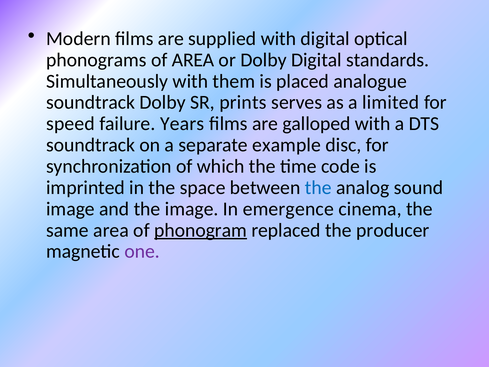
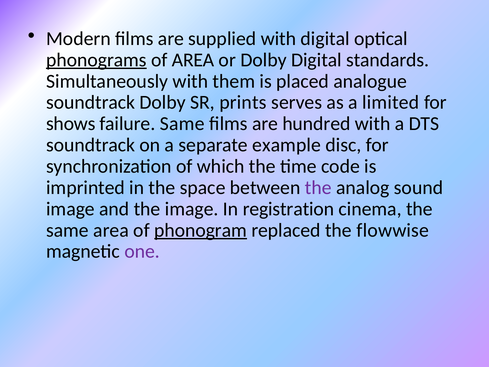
phonograms underline: none -> present
speed: speed -> shows
failure Years: Years -> Same
galloped: galloped -> hundred
the at (318, 187) colour: blue -> purple
emergence: emergence -> registration
producer: producer -> flowwise
